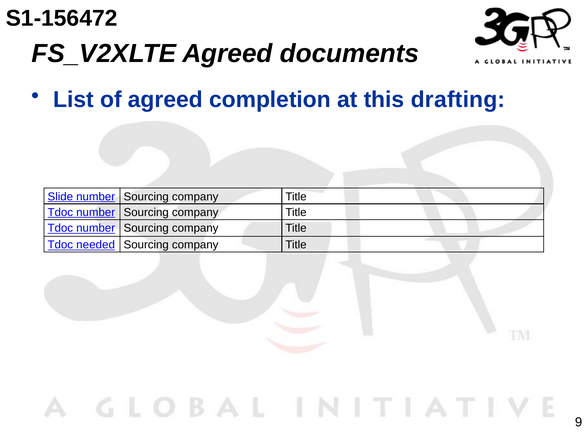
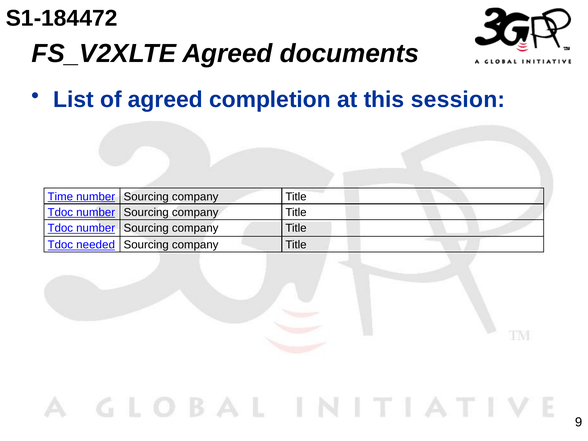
S1-156472: S1-156472 -> S1-184472
drafting: drafting -> session
Slide: Slide -> Time
